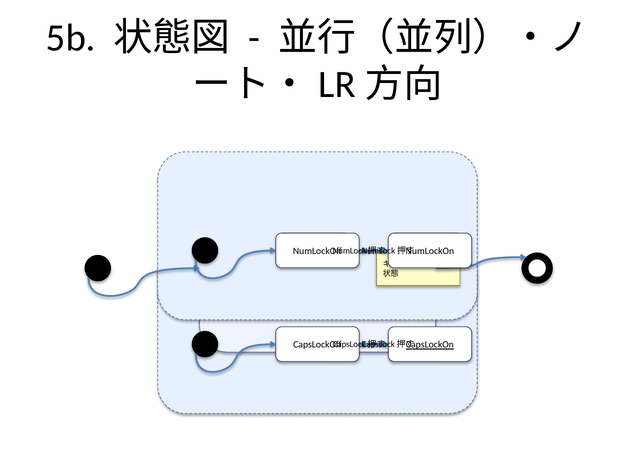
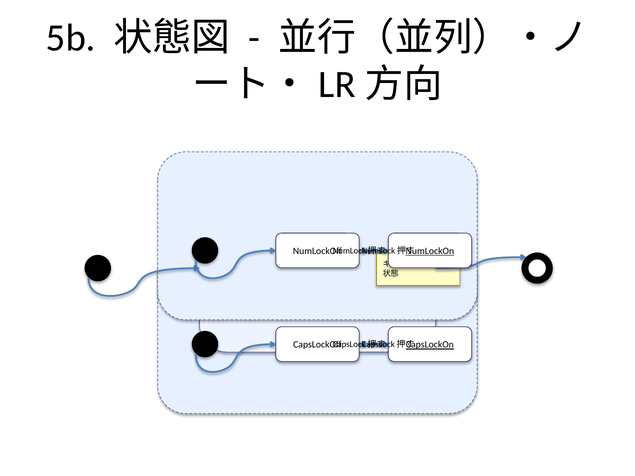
NumLockOn underline: none -> present
